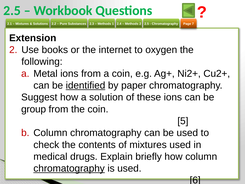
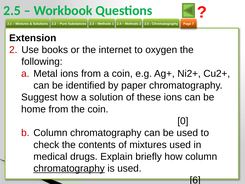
identified underline: present -> none
group: group -> home
5: 5 -> 0
